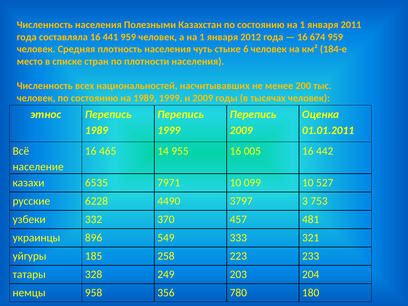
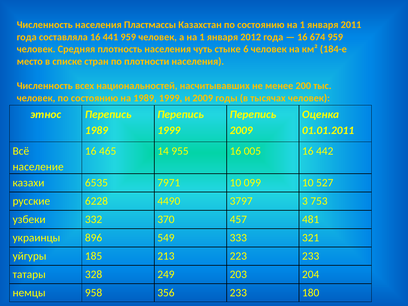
Полезными: Полезными -> Пластмассы
258: 258 -> 213
356 780: 780 -> 233
